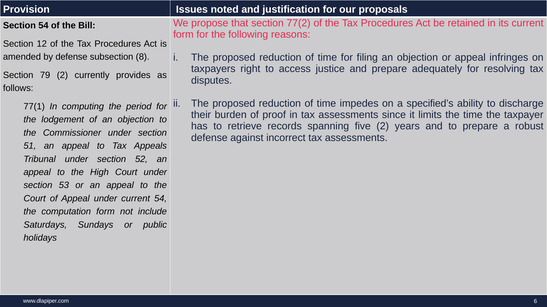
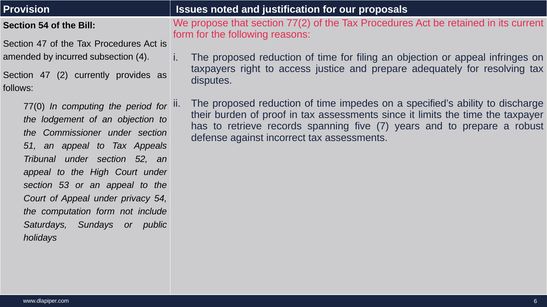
12 at (42, 44): 12 -> 47
by defense: defense -> incurred
8: 8 -> 4
79 at (45, 75): 79 -> 47
77(1: 77(1 -> 77(0
five 2: 2 -> 7
under current: current -> privacy
